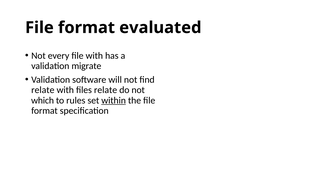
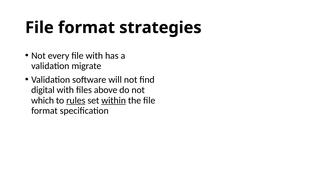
evaluated: evaluated -> strategies
relate at (43, 90): relate -> digital
files relate: relate -> above
rules underline: none -> present
